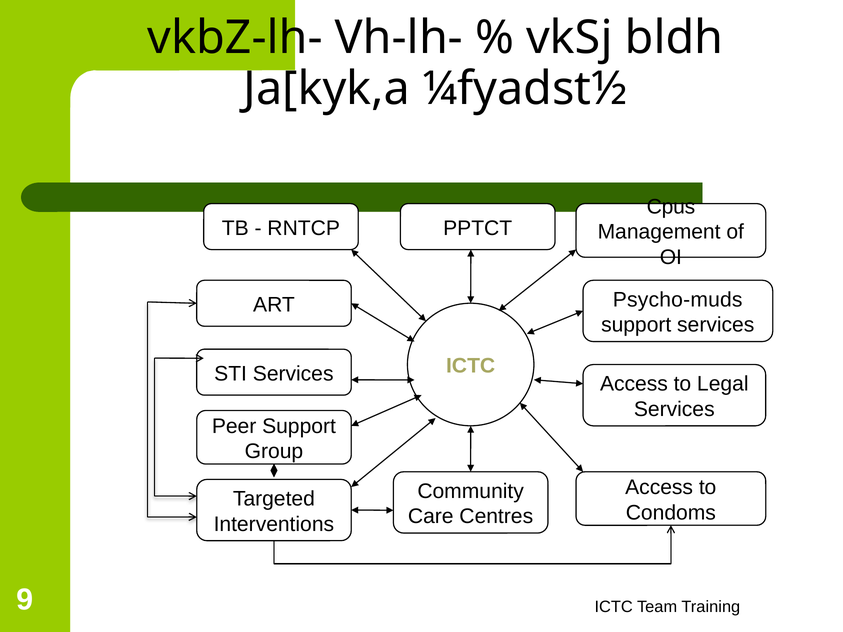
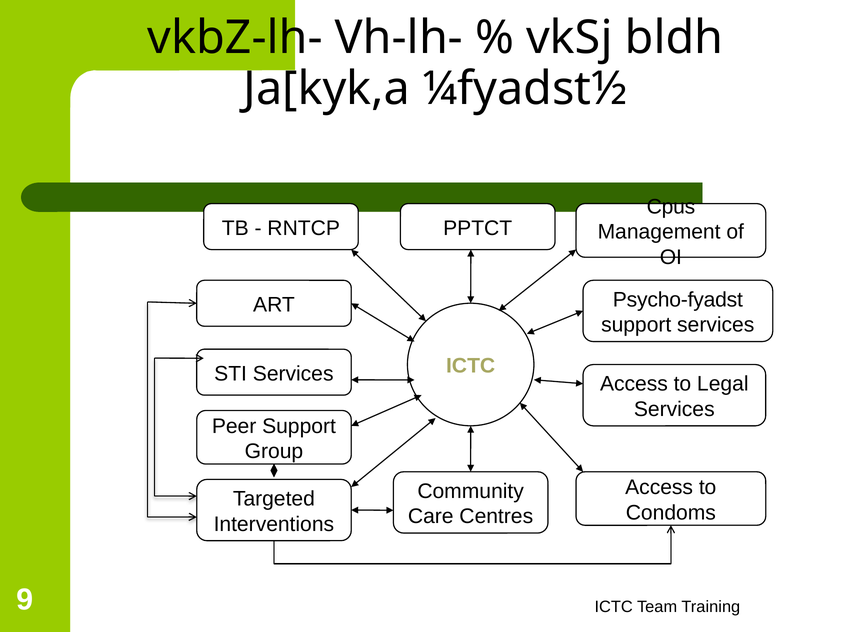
Psycho-muds: Psycho-muds -> Psycho-fyadst
